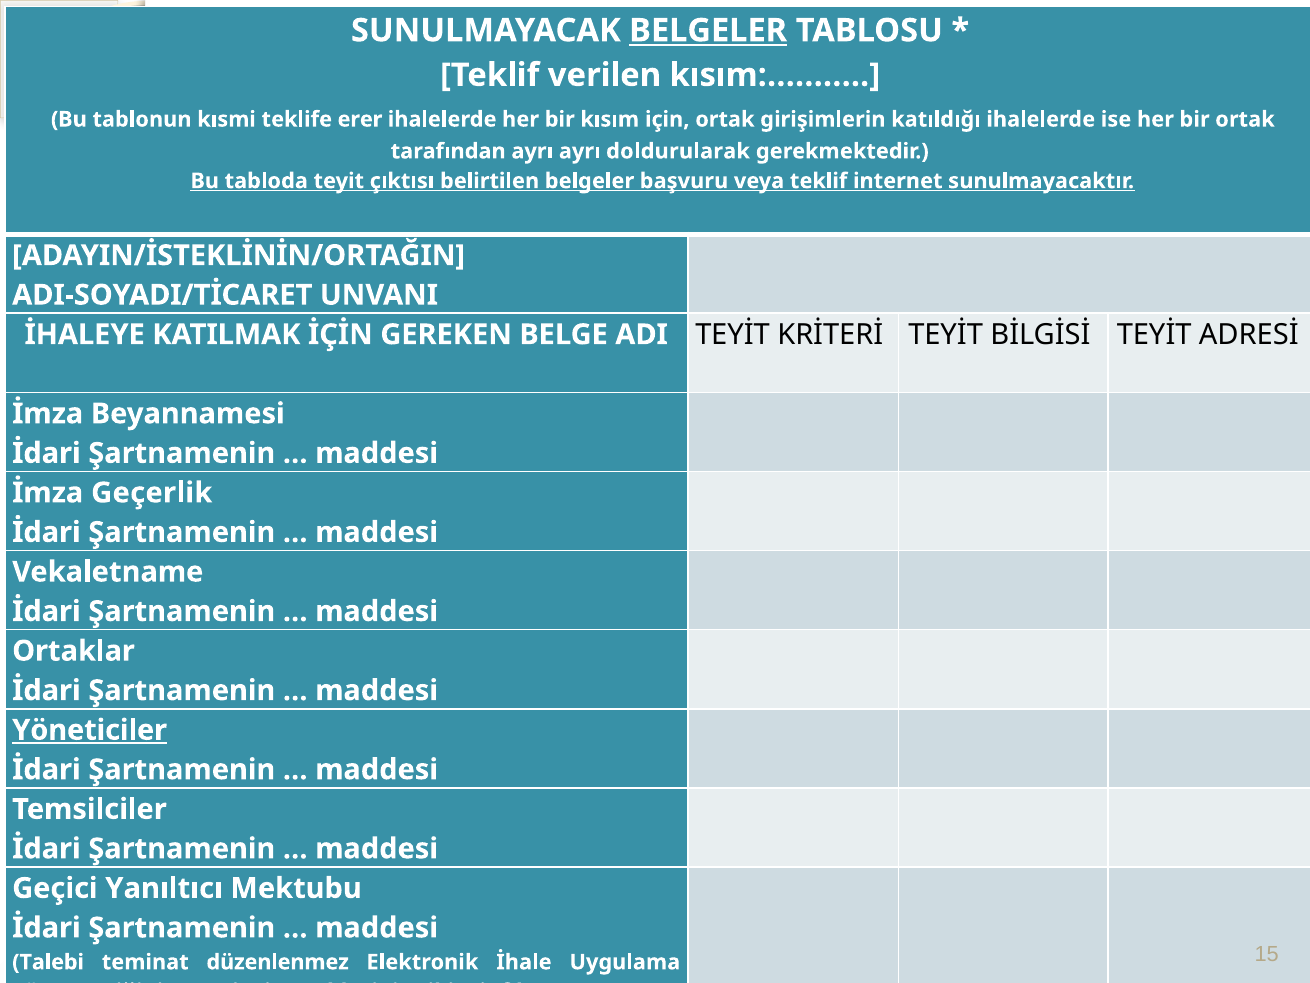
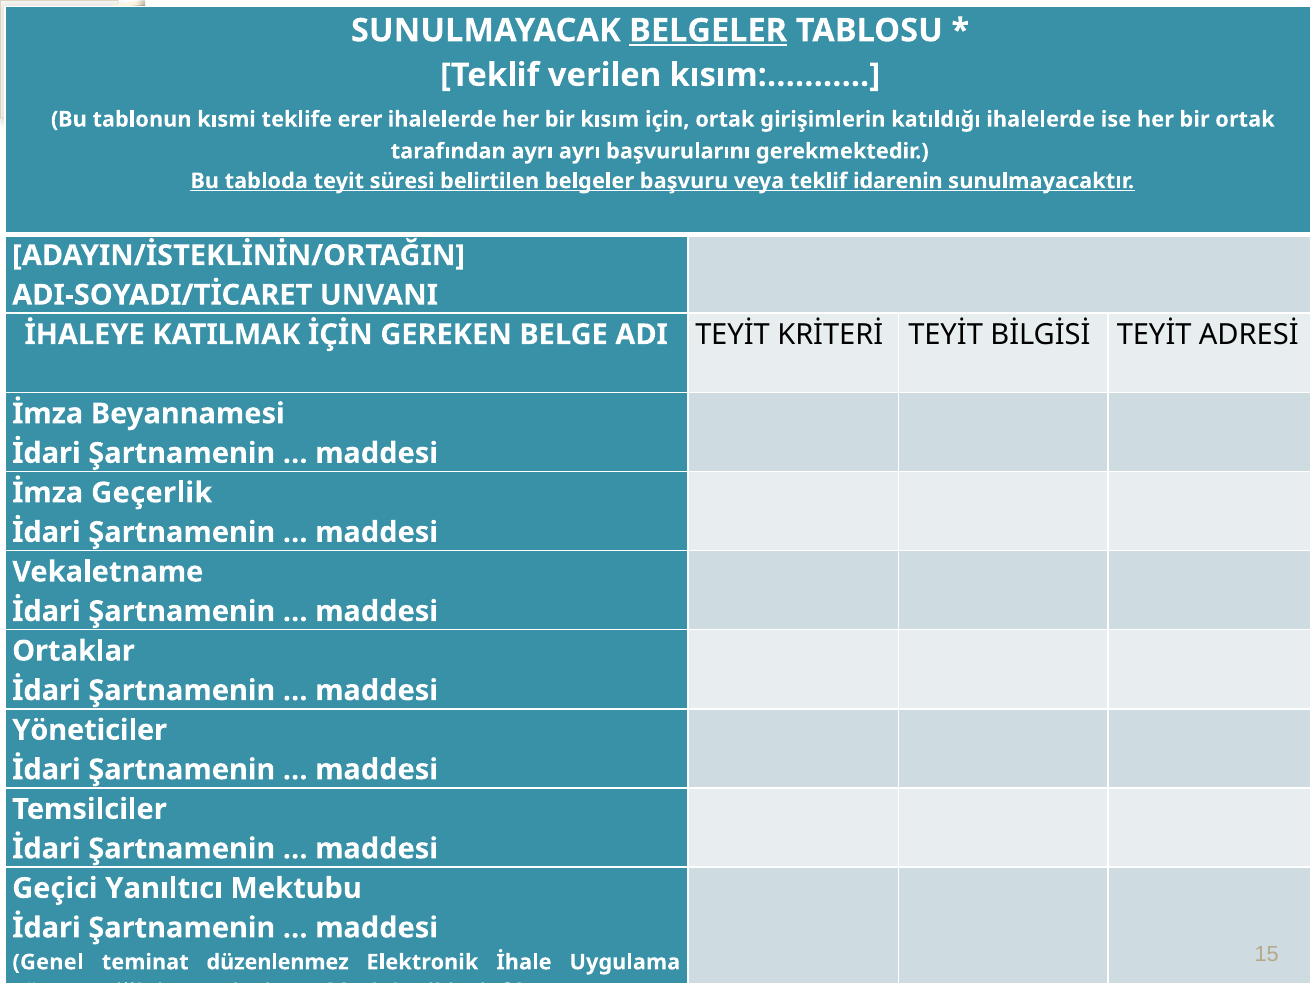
doldurularak: doldurularak -> başvurularını
çıktısı: çıktısı -> süresi
internet: internet -> idarenin
Yöneticiler underline: present -> none
Talebi: Talebi -> Genel
